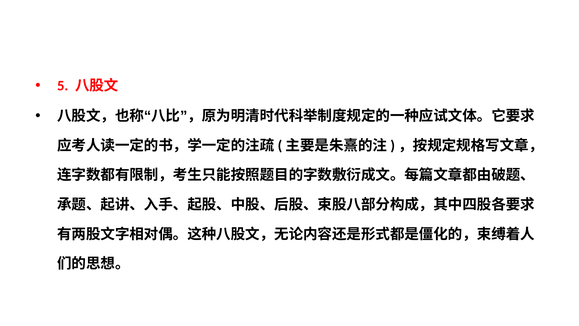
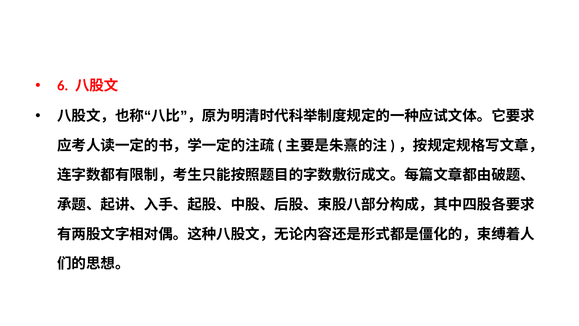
5: 5 -> 6
